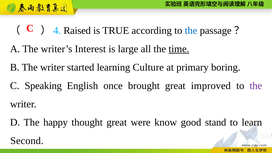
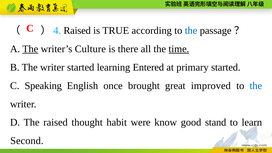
The at (30, 49) underline: none -> present
Interest: Interest -> Culture
large: large -> there
Culture: Culture -> Entered
primary boring: boring -> started
the at (256, 86) colour: purple -> blue
The happy: happy -> raised
thought great: great -> habit
